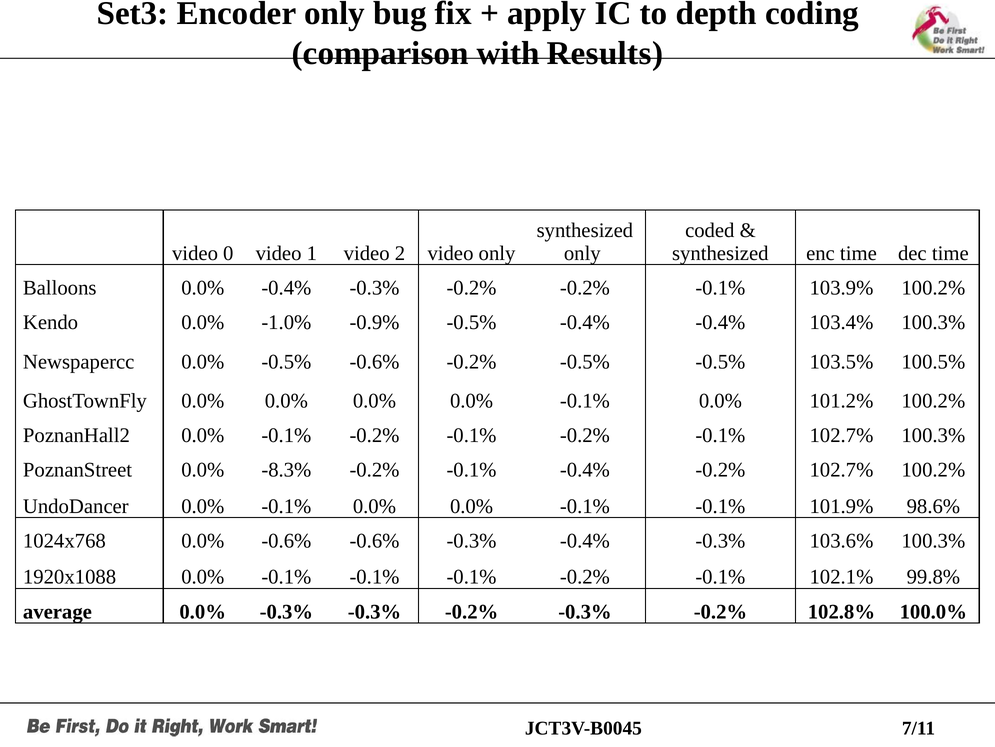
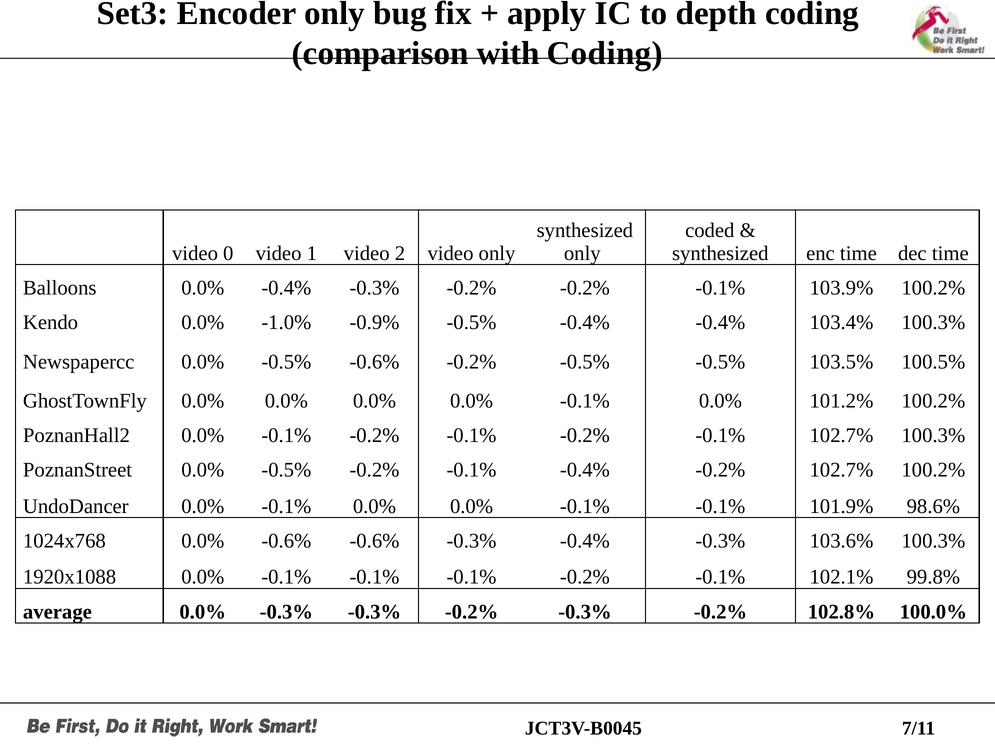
with Results: Results -> Coding
PoznanStreet 0.0% -8.3%: -8.3% -> -0.5%
